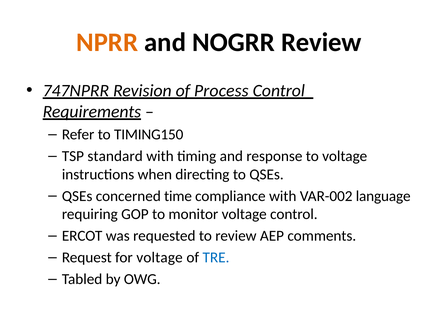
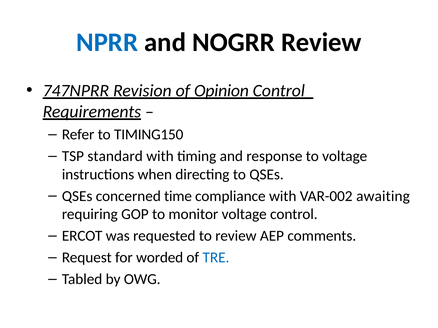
NPRR colour: orange -> blue
Process: Process -> Opinion
language: language -> awaiting
for voltage: voltage -> worded
